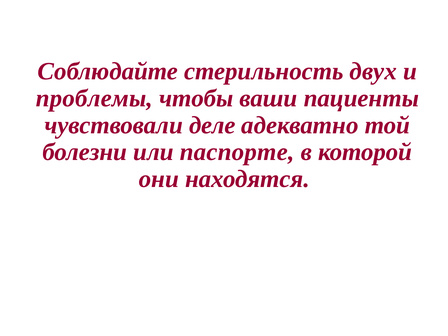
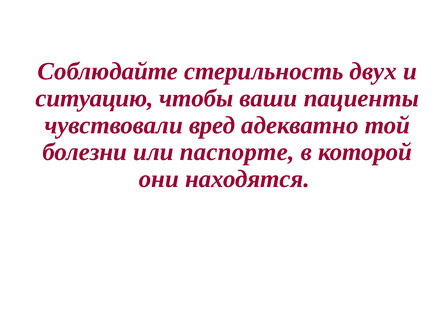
проблемы: проблемы -> ситуацию
деле: деле -> вред
